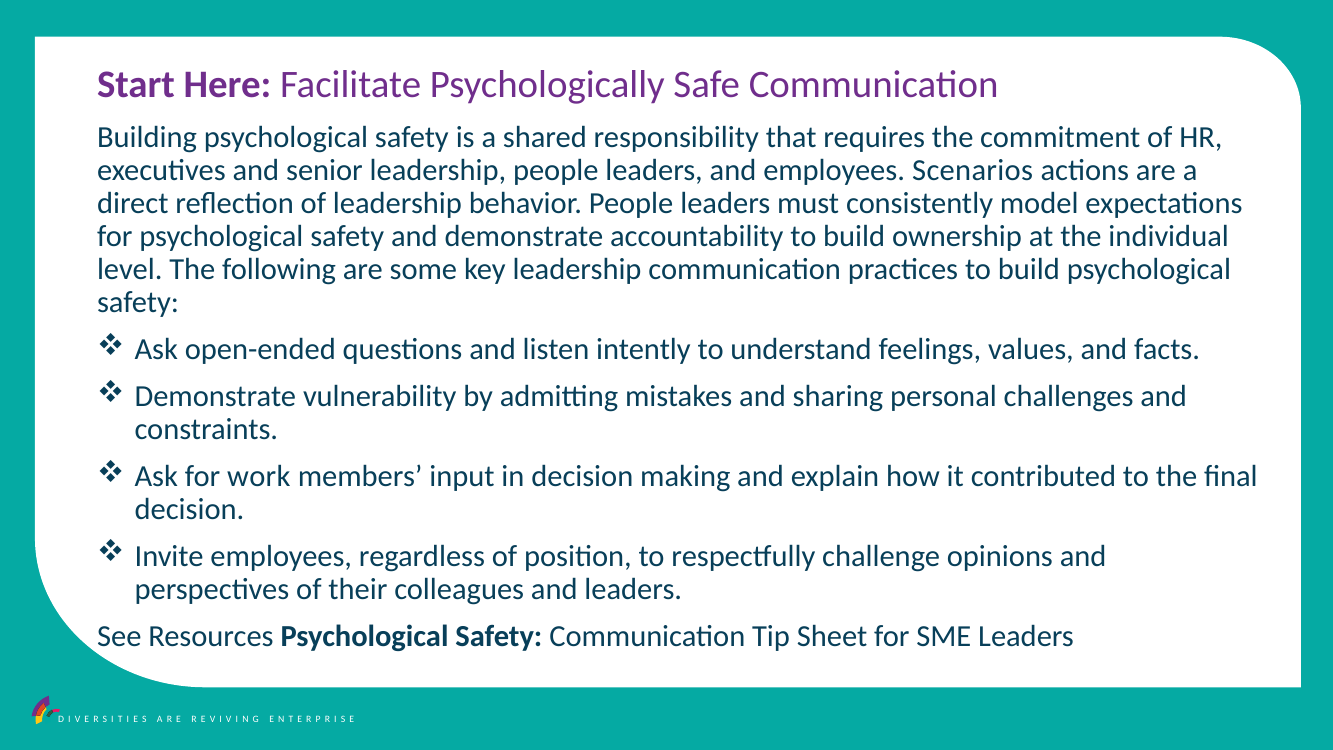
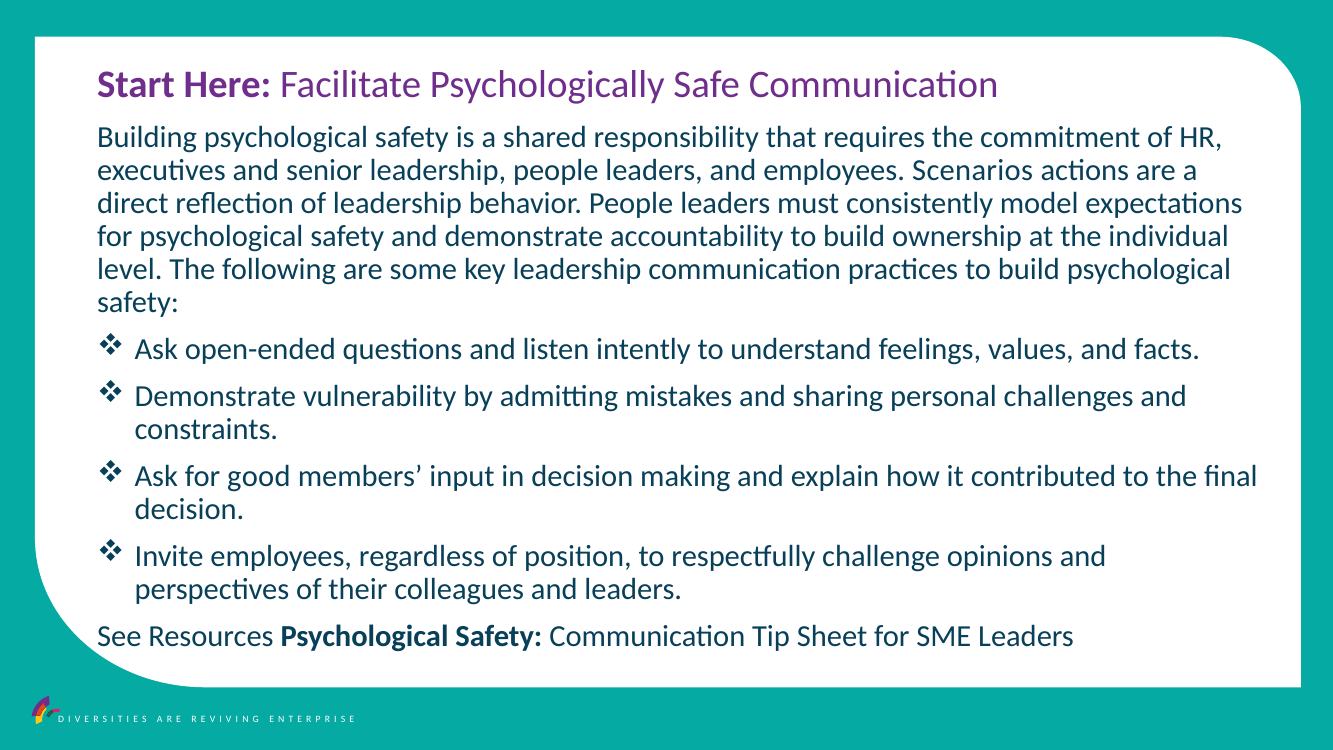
work: work -> good
